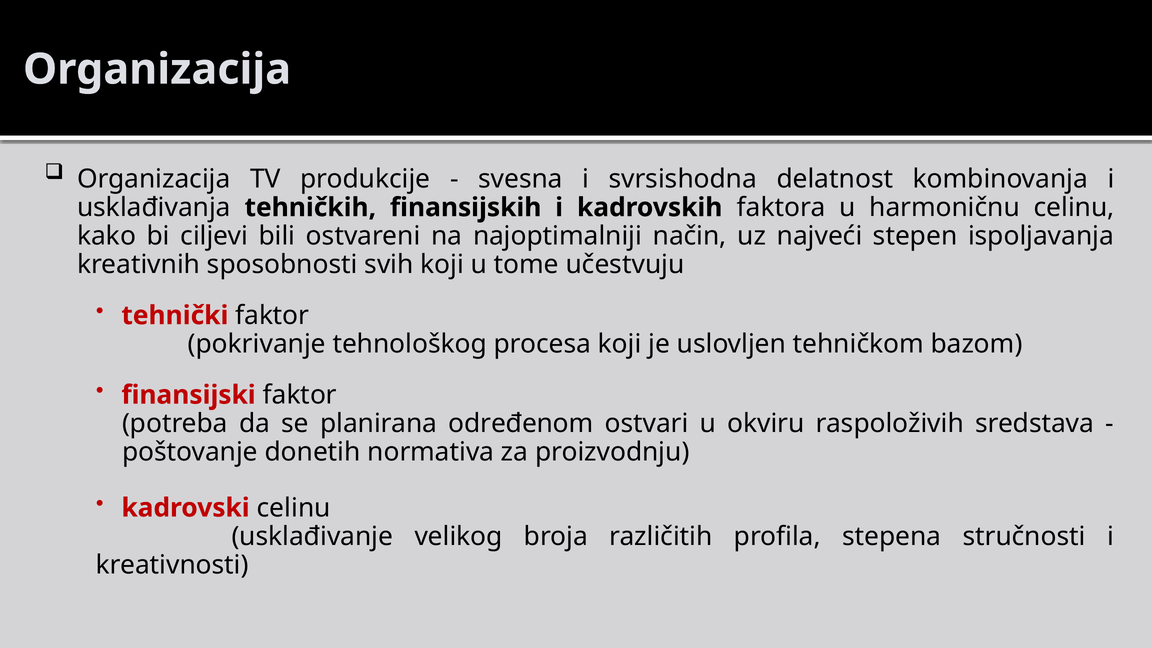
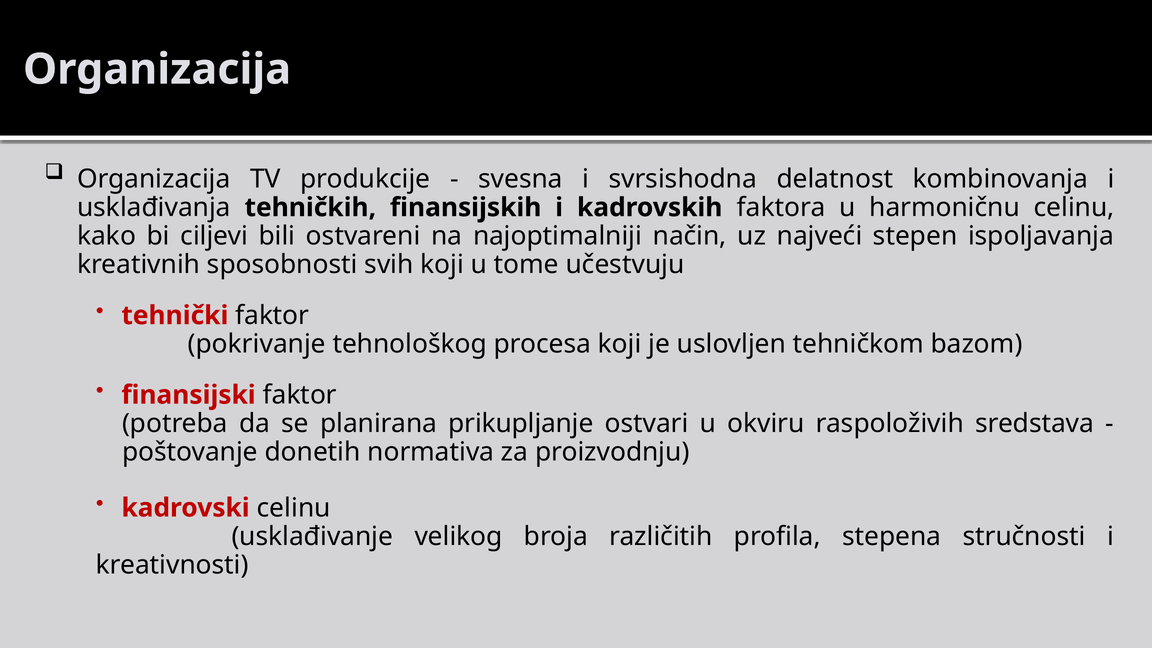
određenom: određenom -> prikupljanje
